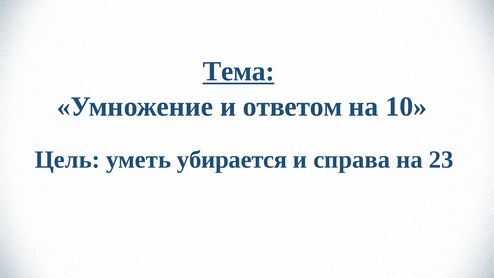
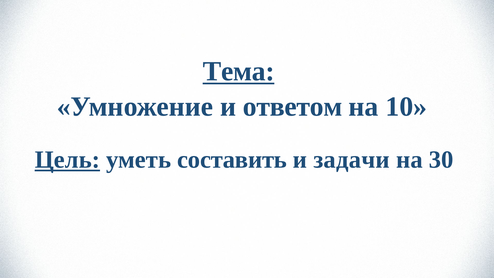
Цель underline: none -> present
убирается: убирается -> составить
справа: справа -> задачи
23: 23 -> 30
